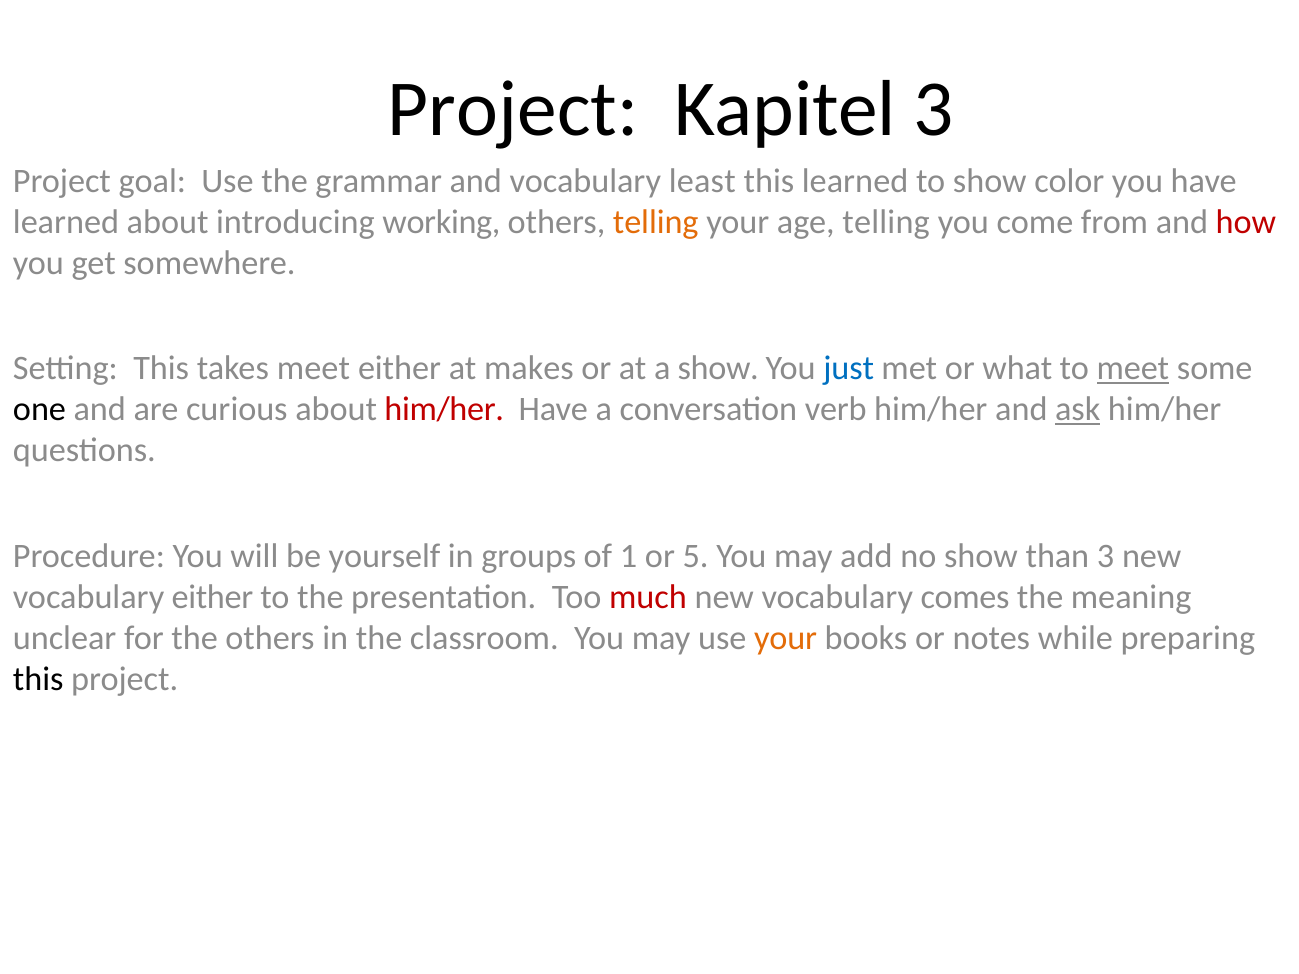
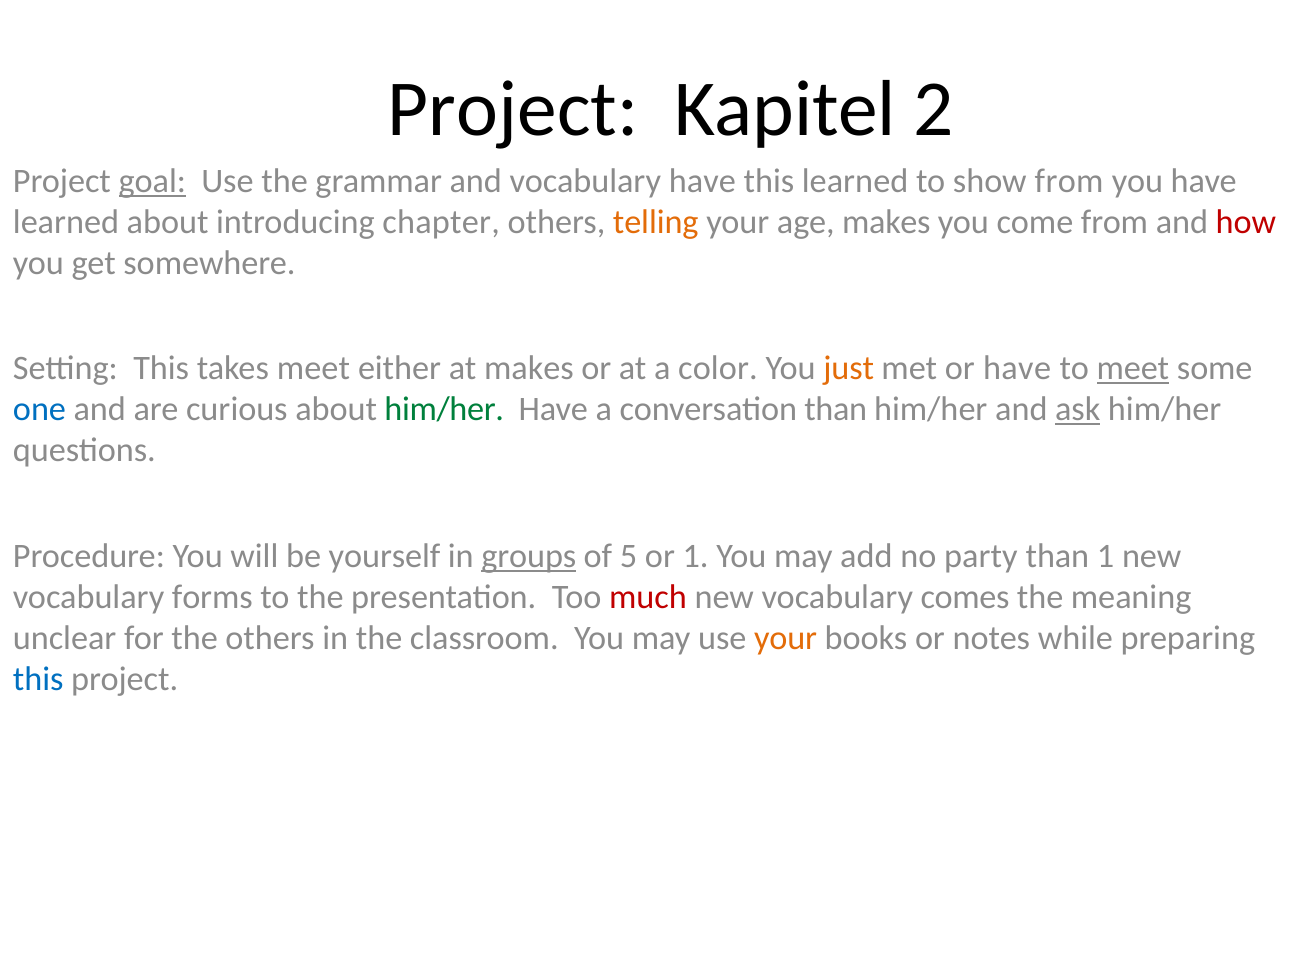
Kapitel 3: 3 -> 2
goal underline: none -> present
vocabulary least: least -> have
show color: color -> from
working: working -> chapter
age telling: telling -> makes
a show: show -> color
just colour: blue -> orange
or what: what -> have
one colour: black -> blue
him/her at (444, 410) colour: red -> green
conversation verb: verb -> than
groups underline: none -> present
1: 1 -> 5
or 5: 5 -> 1
no show: show -> party
than 3: 3 -> 1
vocabulary either: either -> forms
this at (38, 680) colour: black -> blue
